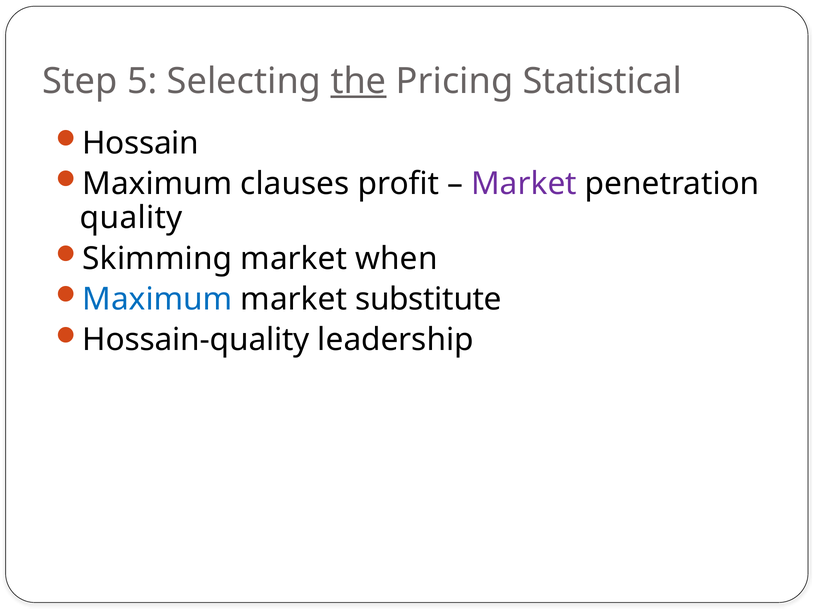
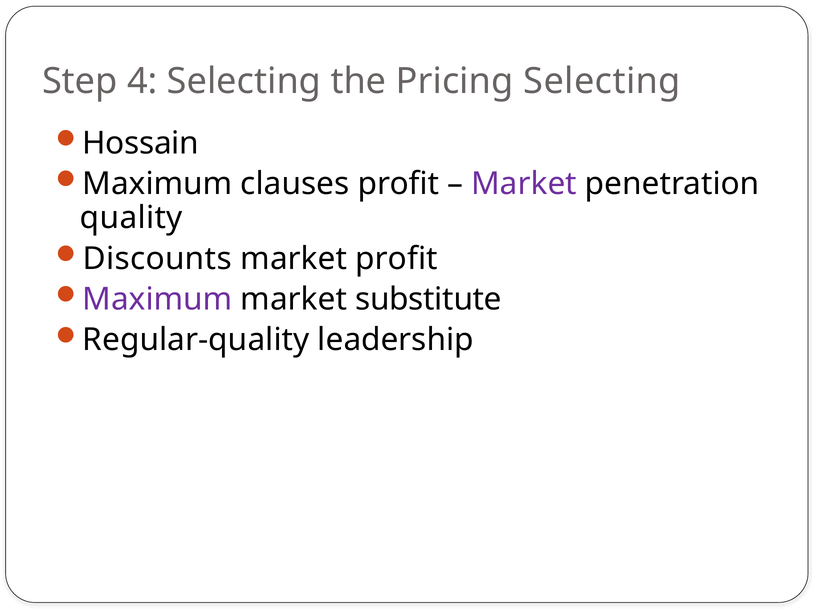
5: 5 -> 4
the underline: present -> none
Pricing Statistical: Statistical -> Selecting
Skimming: Skimming -> Discounts
market when: when -> profit
Maximum at (157, 299) colour: blue -> purple
Hossain-quality: Hossain-quality -> Regular-quality
